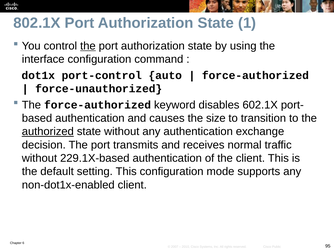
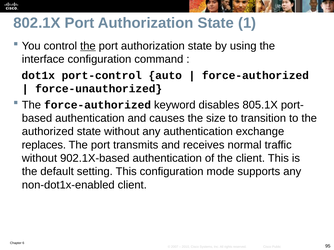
602.1X: 602.1X -> 805.1X
authorized underline: present -> none
decision: decision -> replaces
229.1X-based: 229.1X-based -> 902.1X-based
